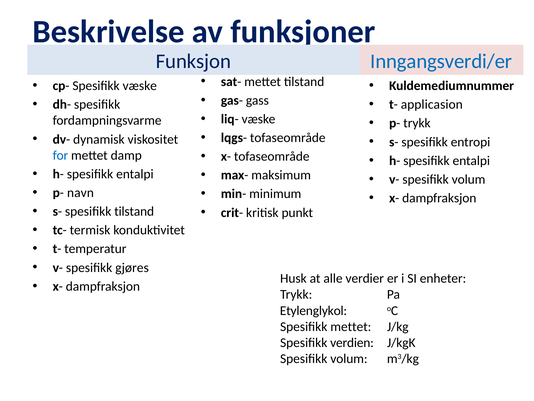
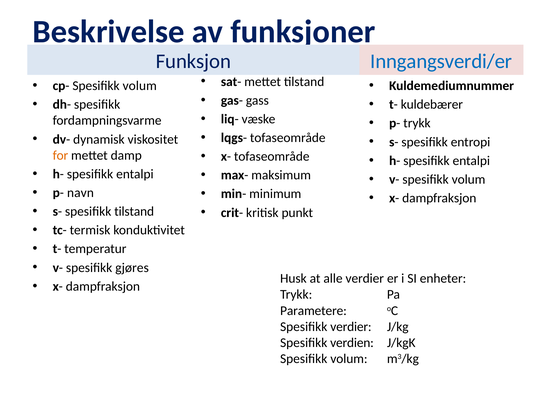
cp- Spesifikk væske: væske -> volum
applicasion: applicasion -> kuldebærer
for colour: blue -> orange
Etylenglykol: Etylenglykol -> Parametere
Spesifikk mettet: mettet -> verdier
